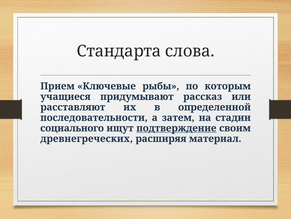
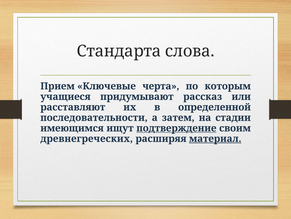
рыбы: рыбы -> черта
социального: социального -> имеющимся
материал underline: none -> present
